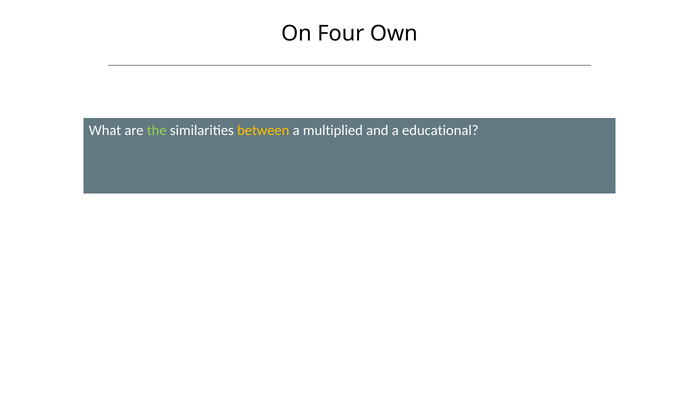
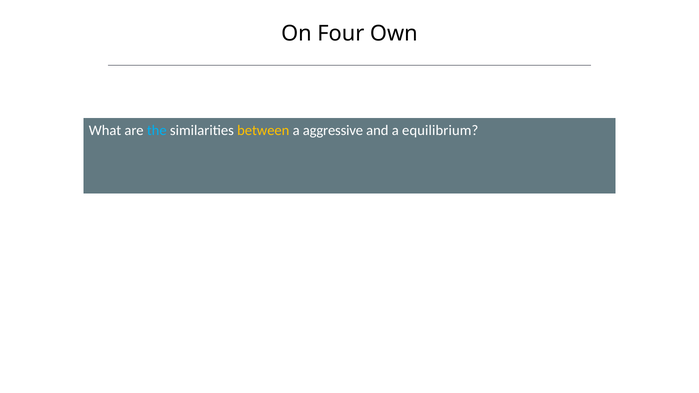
the colour: light green -> light blue
multiplied: multiplied -> aggressive
educational: educational -> equilibrium
